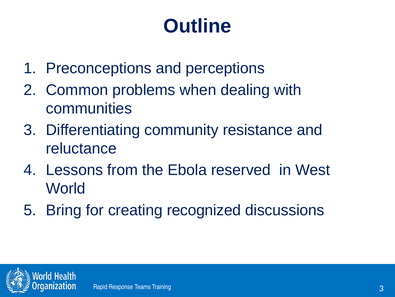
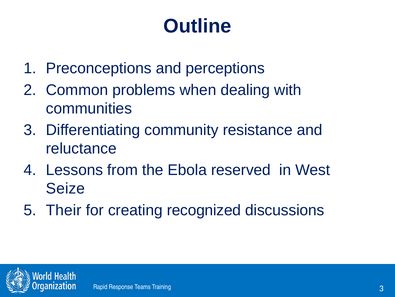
World: World -> Seize
Bring: Bring -> Their
